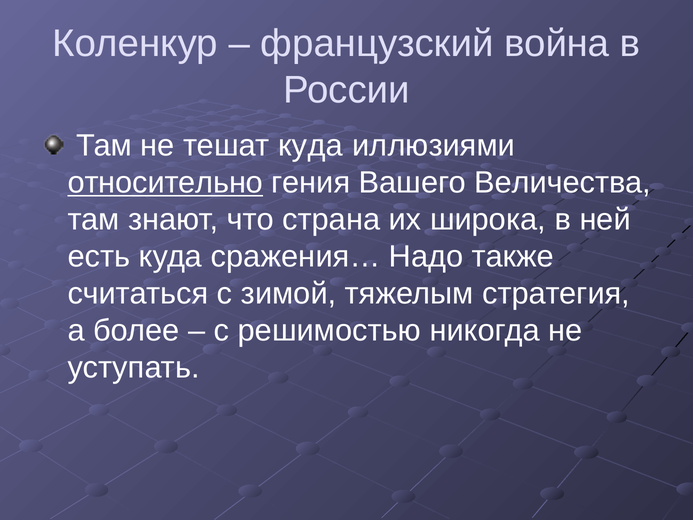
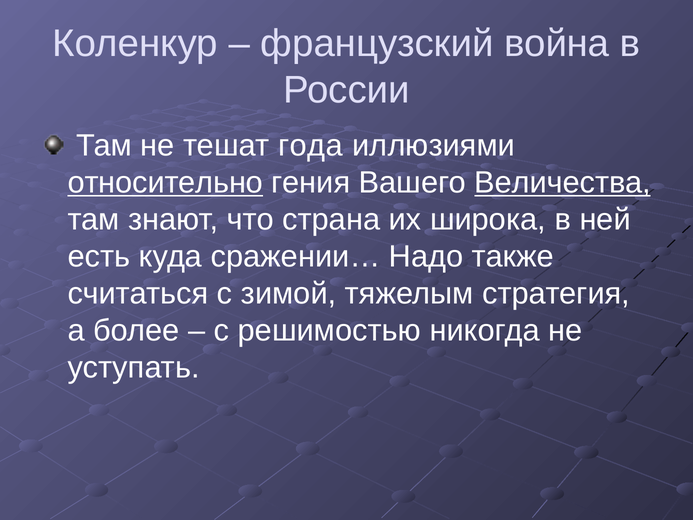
тешат куда: куда -> года
Величества underline: none -> present
сражения…: сражения… -> сражении…
